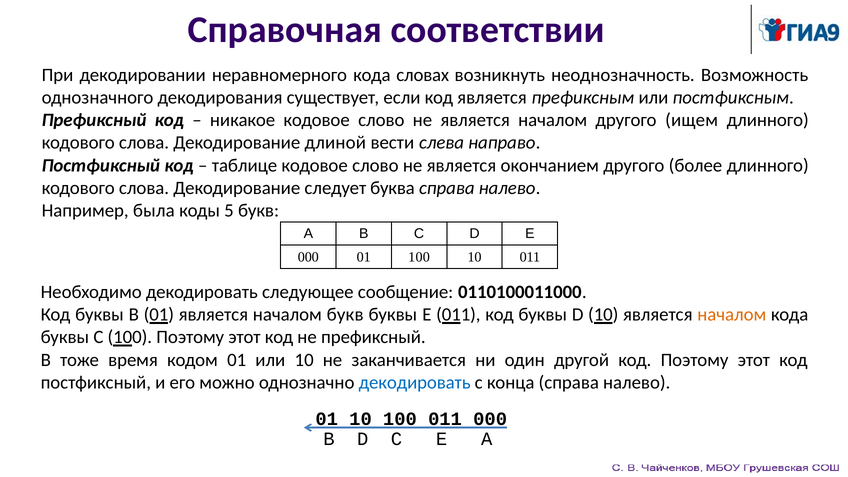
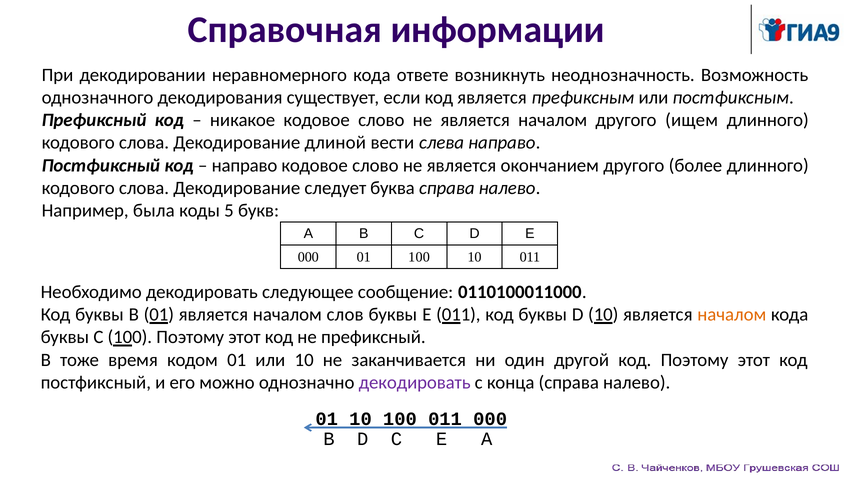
соответствии: соответствии -> информации
словах: словах -> ответе
таблице at (244, 165): таблице -> направо
началом букв: букв -> слов
декодировать at (415, 382) colour: blue -> purple
